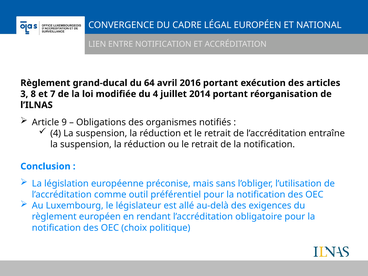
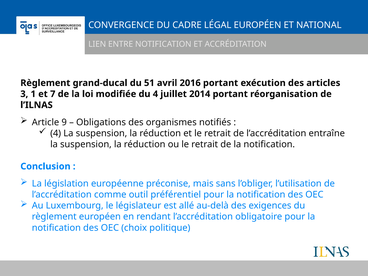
64: 64 -> 51
8: 8 -> 1
